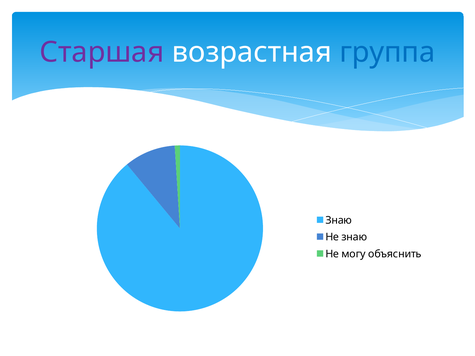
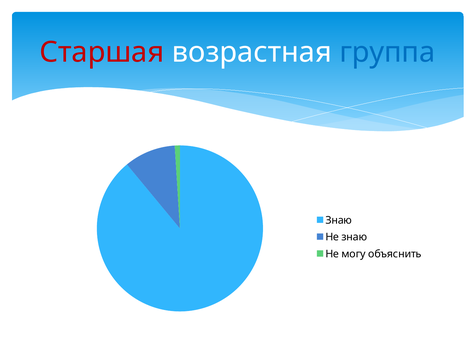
Старшая colour: purple -> red
